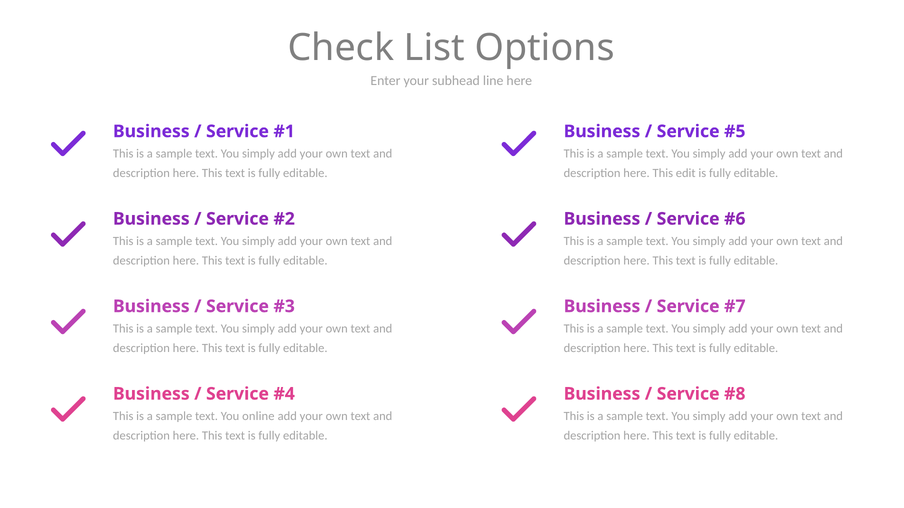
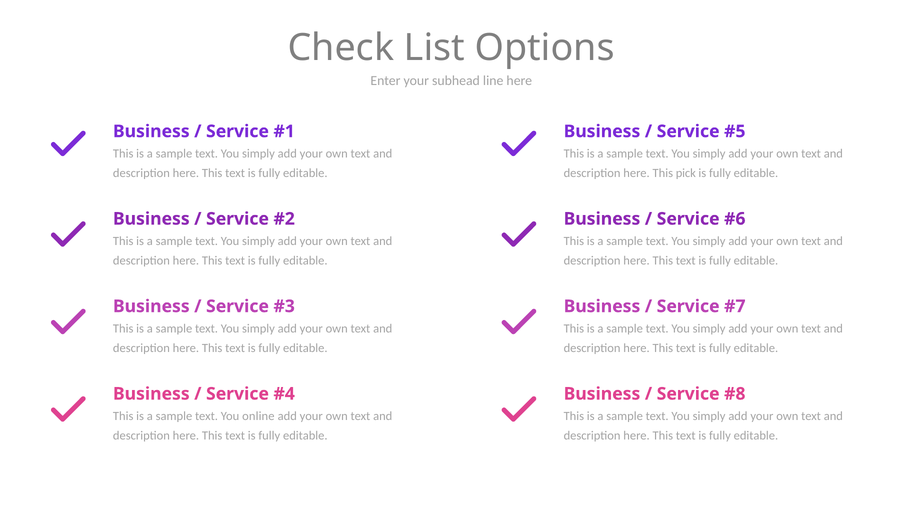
edit: edit -> pick
